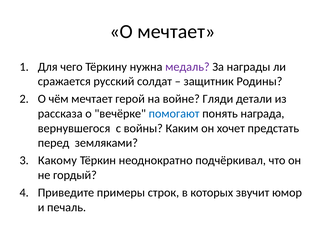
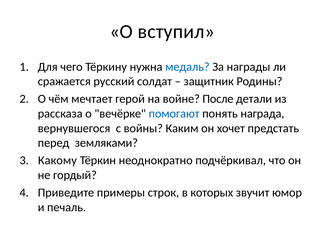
О мечтает: мечтает -> вступил
медаль colour: purple -> blue
Гляди: Гляди -> После
